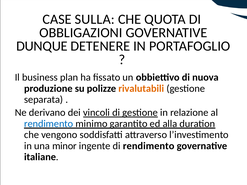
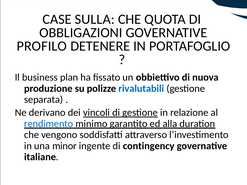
DUNQUE: DUNQUE -> PROFILO
rivalutabili colour: orange -> blue
di rendimento: rendimento -> contingency
